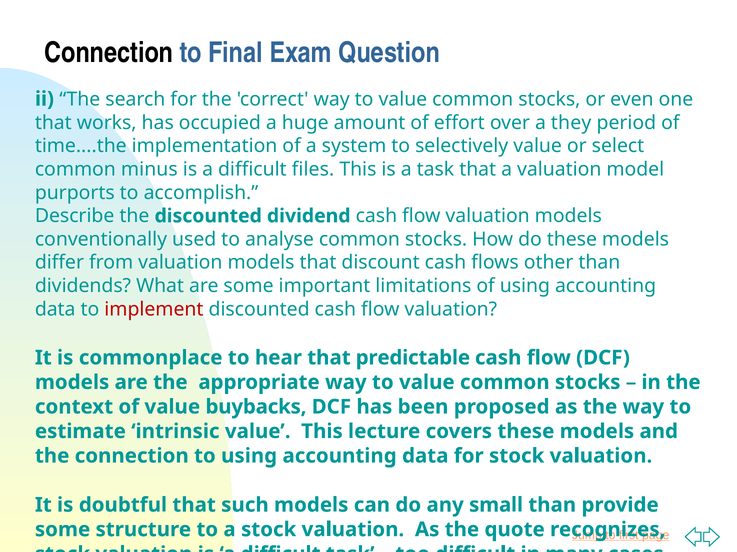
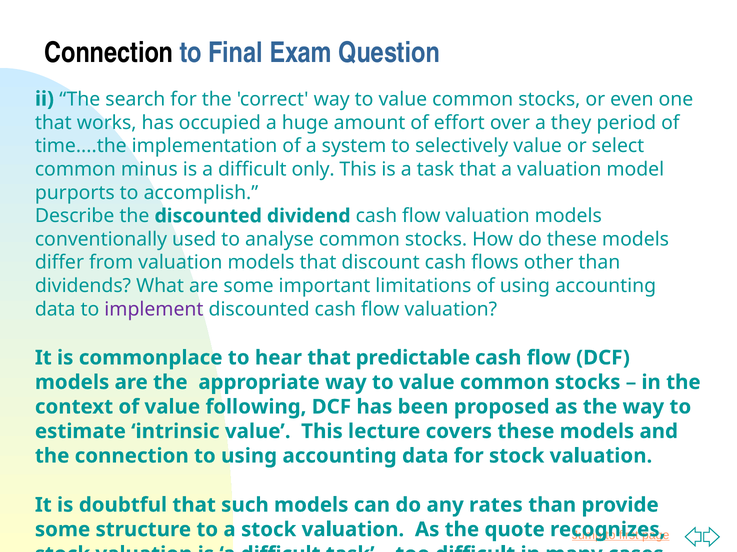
files: files -> only
implement colour: red -> purple
buybacks: buybacks -> following
small: small -> rates
